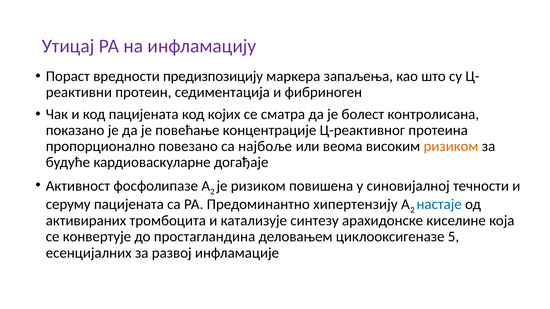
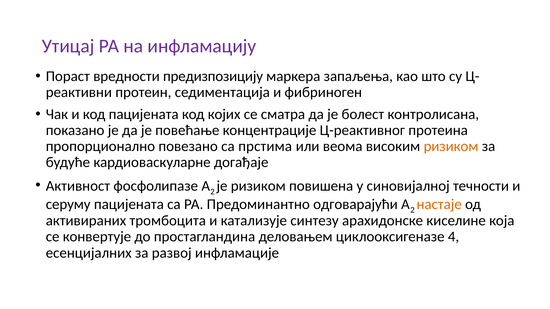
најбоље: најбоље -> прстима
хипертензију: хипертензију -> одговарајући
настаје colour: blue -> orange
5: 5 -> 4
